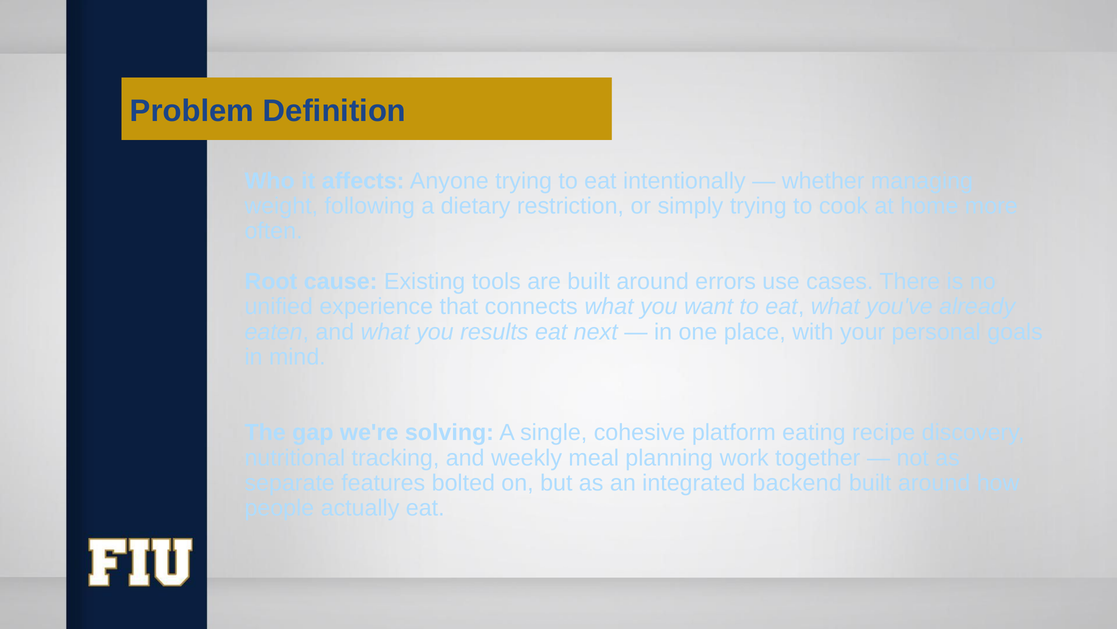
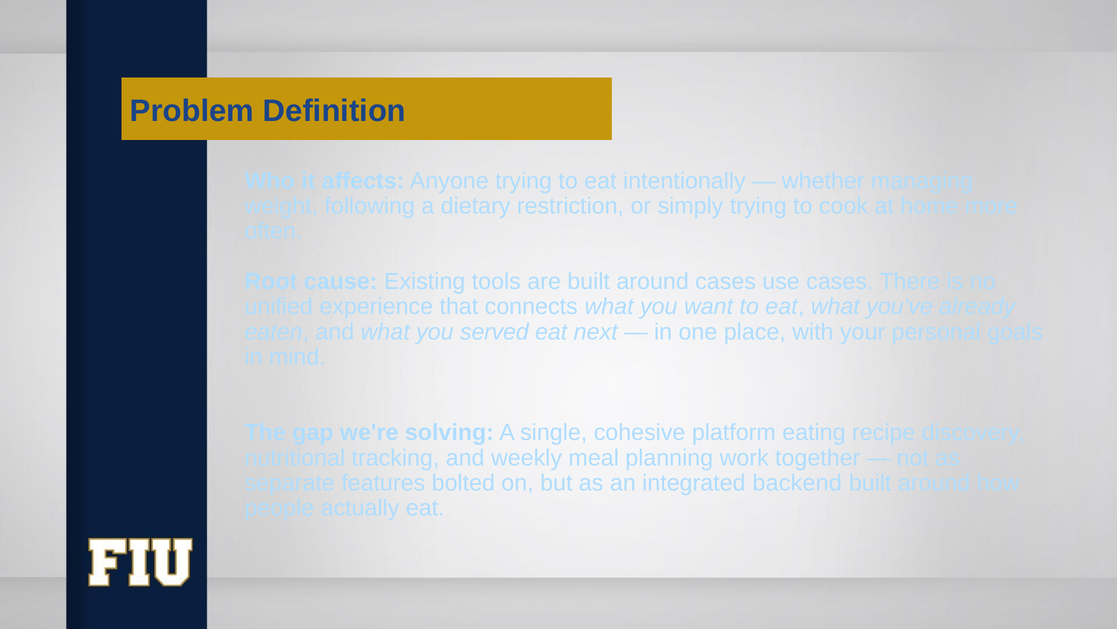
around errors: errors -> cases
results: results -> served
